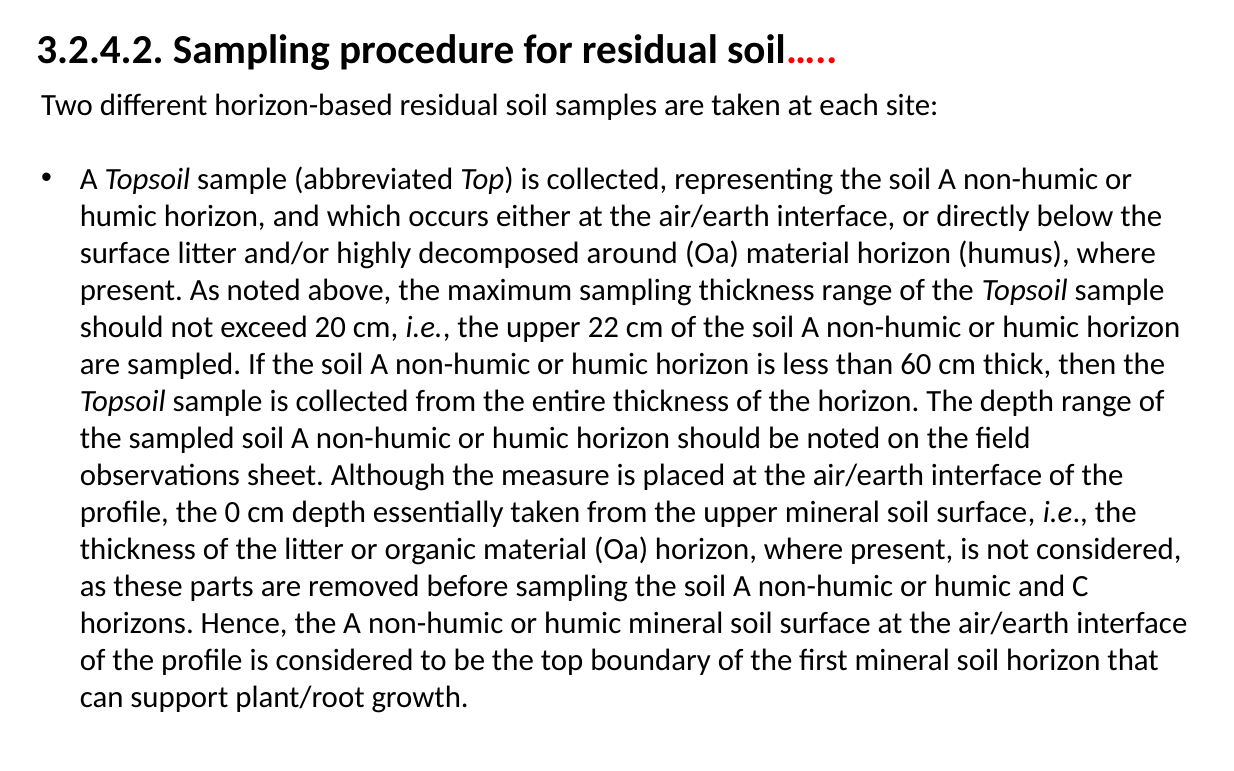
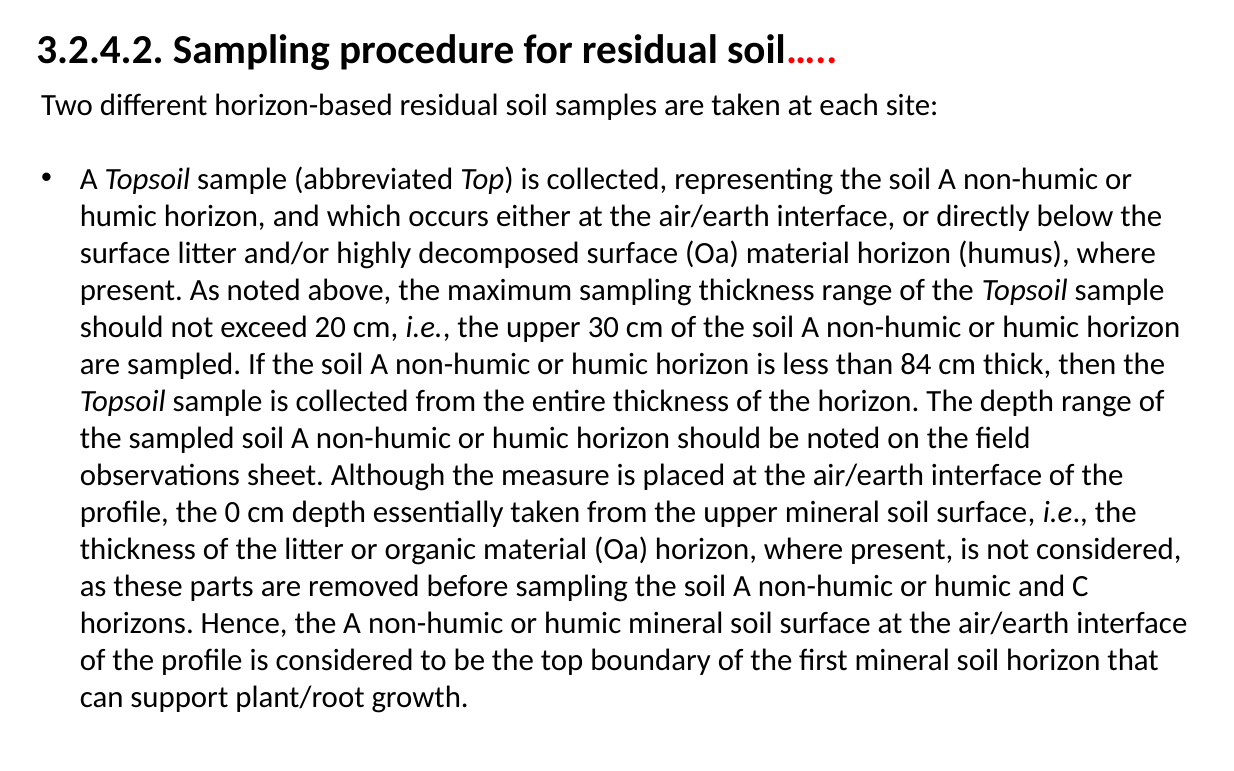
decomposed around: around -> surface
22: 22 -> 30
60: 60 -> 84
